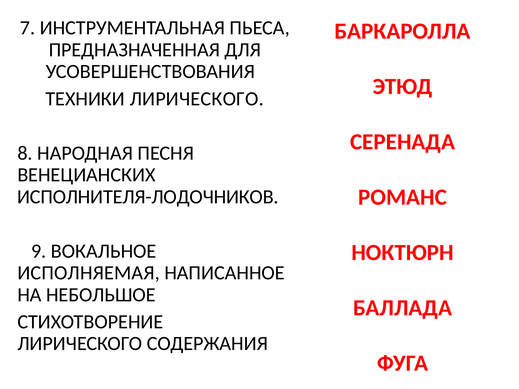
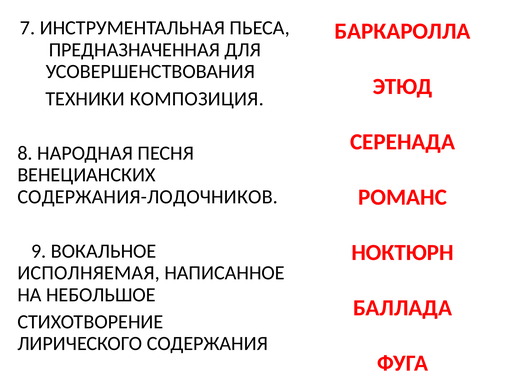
ТЕХНИКИ ЛИРИЧЕСКОГО: ЛИРИЧЕСКОГО -> КОМПОЗИЦИЯ
ИСПОЛНИТЕЛЯ-ЛОДОЧНИКОВ: ИСПОЛНИТЕЛЯ-ЛОДОЧНИКОВ -> СОДЕРЖАНИЯ-ЛОДОЧНИКОВ
